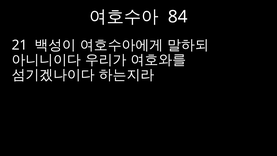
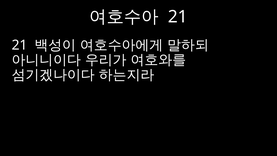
84 at (178, 17): 84 -> 21
